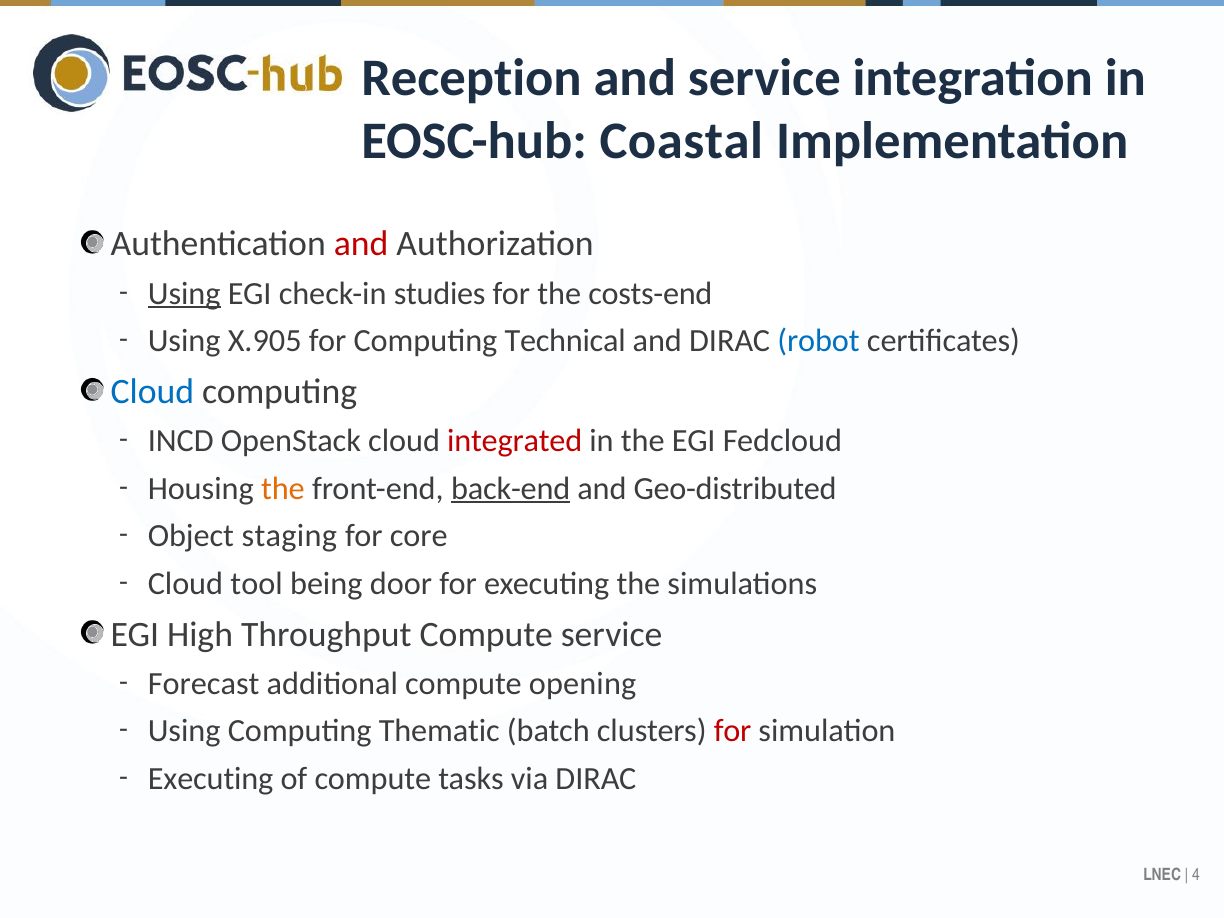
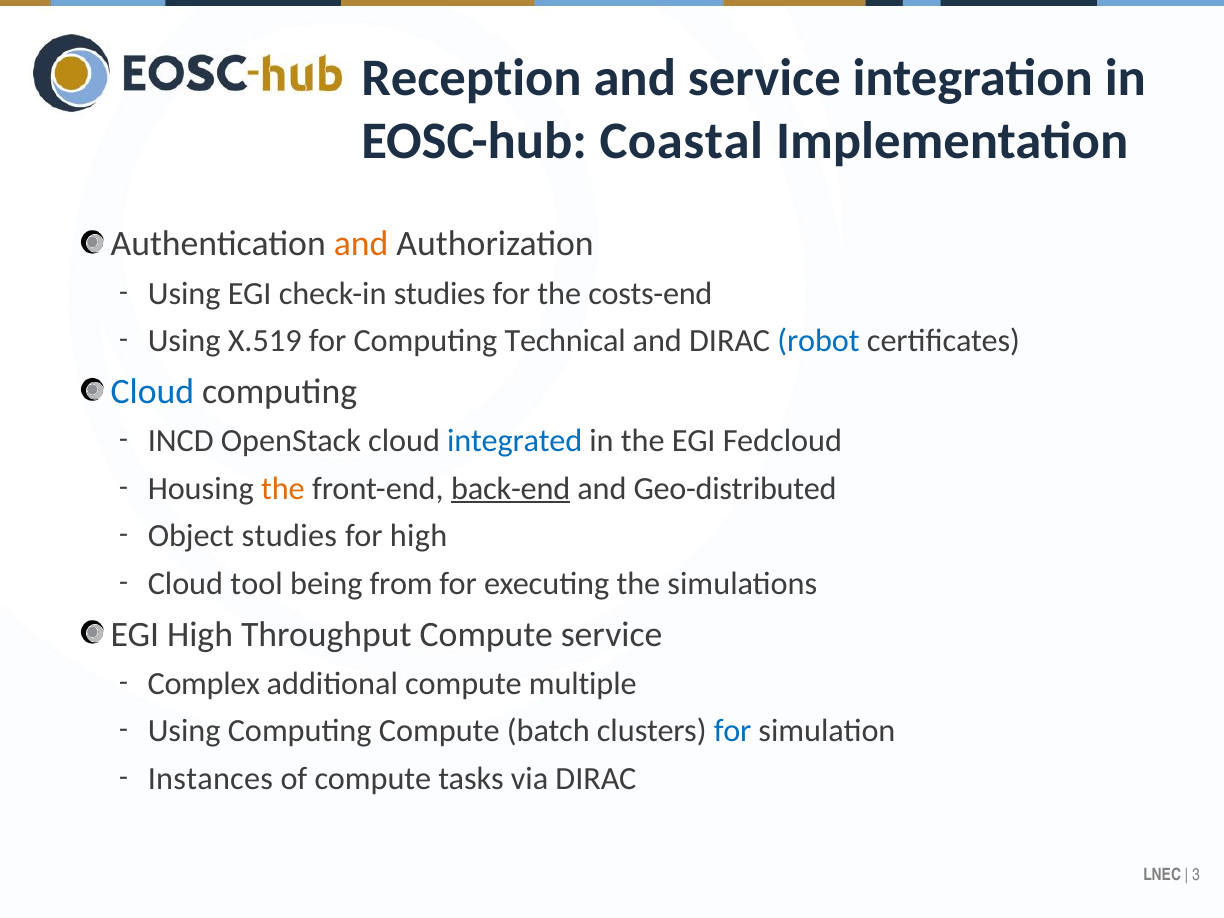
and at (361, 244) colour: red -> orange
Using at (184, 293) underline: present -> none
X.905: X.905 -> X.519
integrated colour: red -> blue
Object staging: staging -> studies
for core: core -> high
door: door -> from
Forecast: Forecast -> Complex
opening: opening -> multiple
Computing Thematic: Thematic -> Compute
for at (733, 731) colour: red -> blue
Executing at (211, 779): Executing -> Instances
4: 4 -> 3
